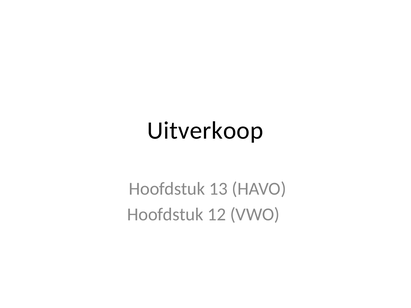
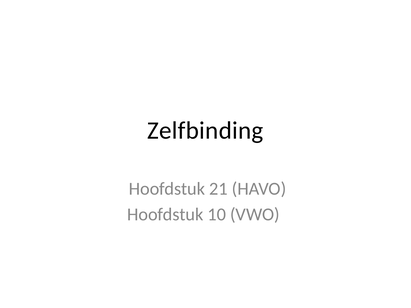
Uitverkoop: Uitverkoop -> Zelfbinding
13: 13 -> 21
12: 12 -> 10
